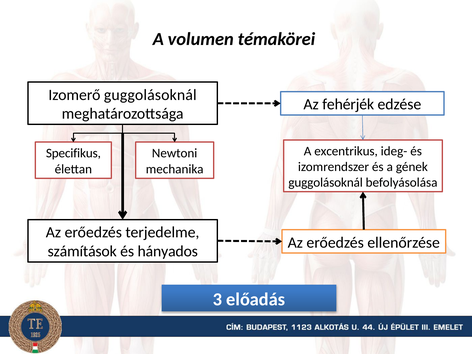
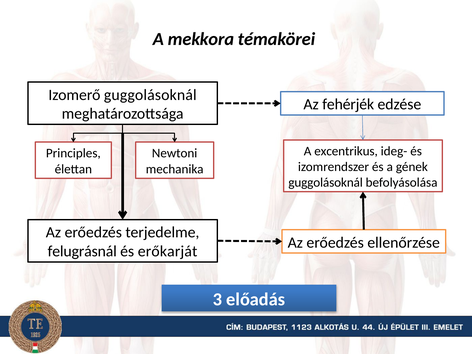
volumen: volumen -> mekkora
Specifikus: Specifikus -> Principles
számítások: számítások -> felugrásnál
hányados: hányados -> erőkarját
